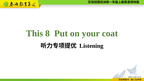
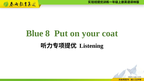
This: This -> Blue
